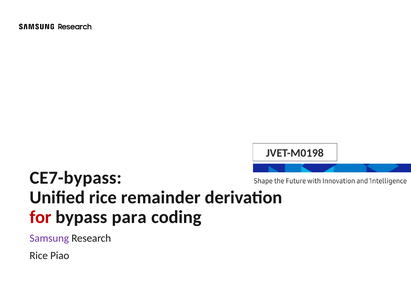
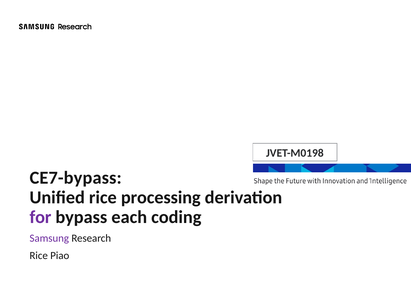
remainder: remainder -> processing
for colour: red -> purple
para: para -> each
